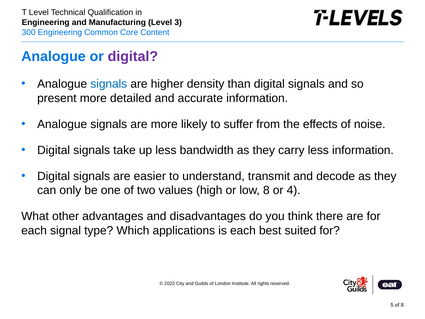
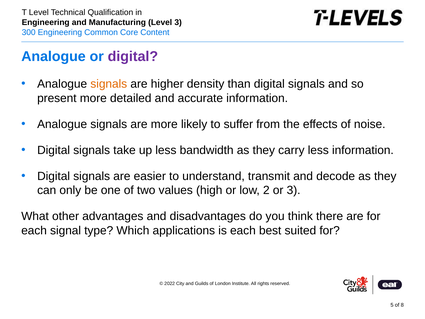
signals at (109, 84) colour: blue -> orange
low 8: 8 -> 2
or 4: 4 -> 3
